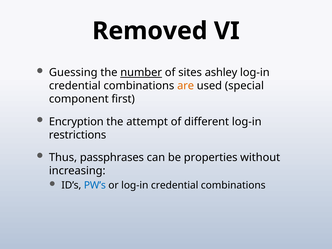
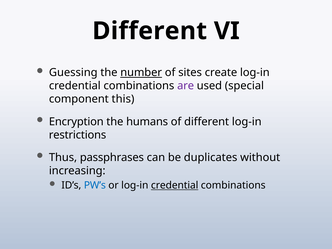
Removed at (150, 31): Removed -> Different
ashley: ashley -> create
are colour: orange -> purple
first: first -> this
attempt: attempt -> humans
properties: properties -> duplicates
credential at (175, 185) underline: none -> present
